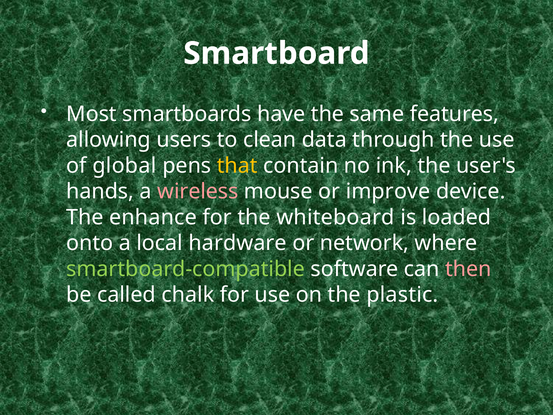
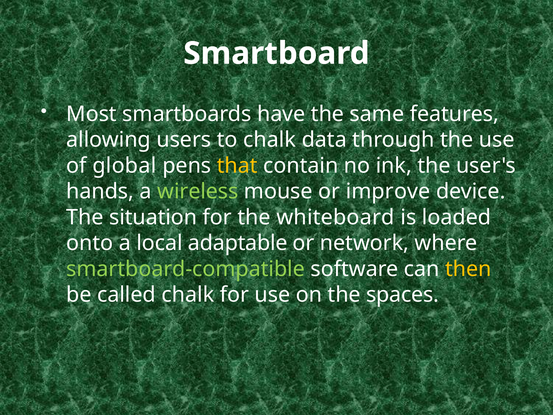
to clean: clean -> chalk
wireless colour: pink -> light green
enhance: enhance -> situation
hardware: hardware -> adaptable
then colour: pink -> yellow
plastic: plastic -> spaces
